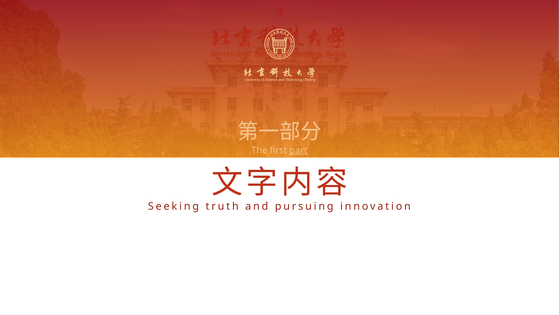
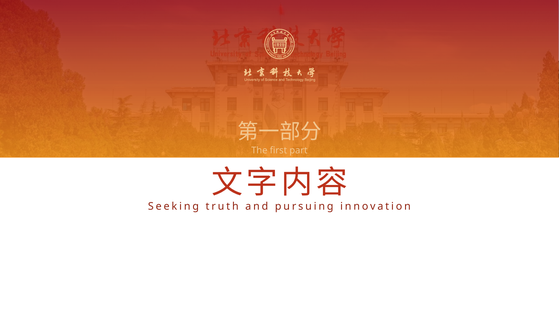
part underline: present -> none
